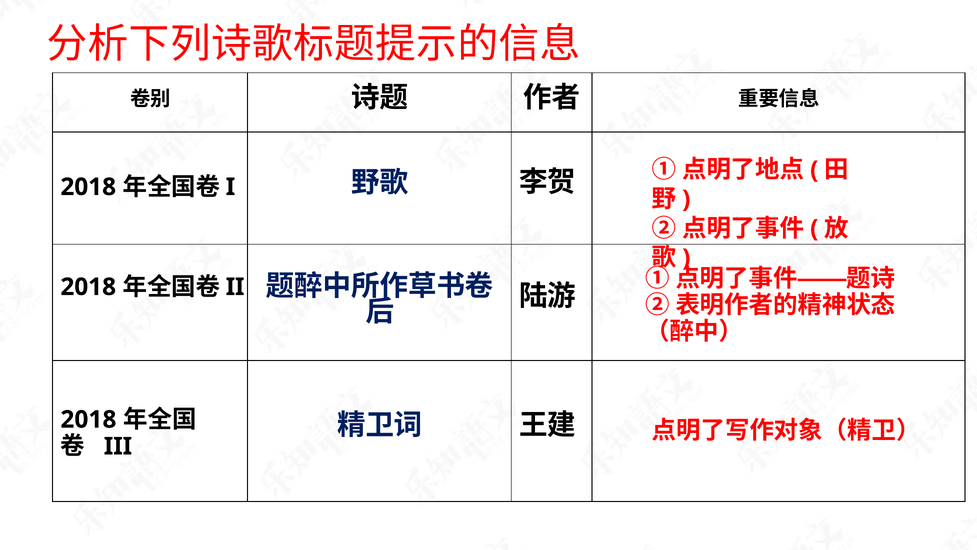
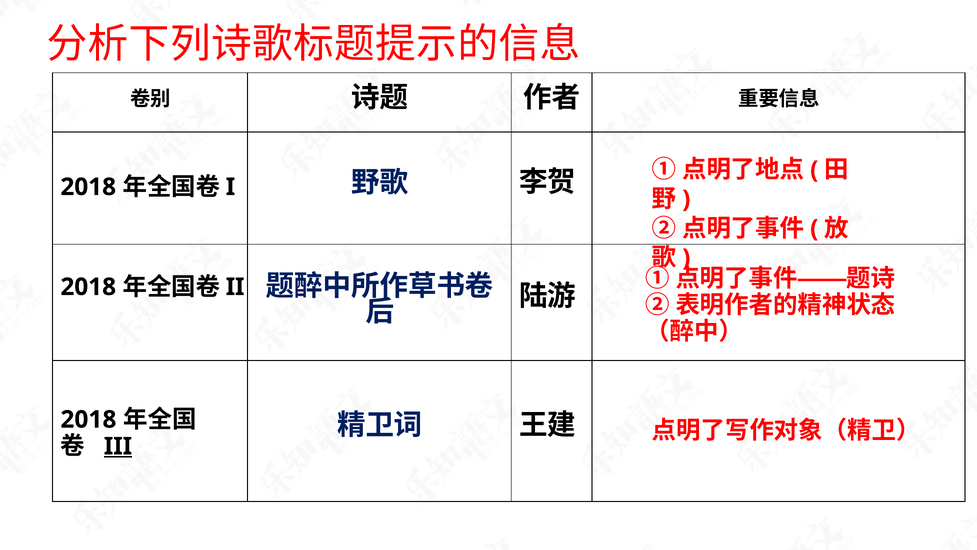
III underline: none -> present
